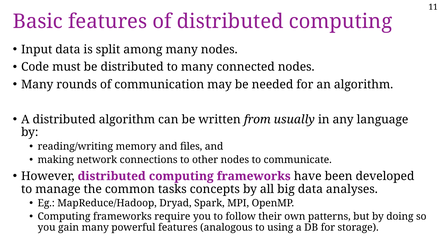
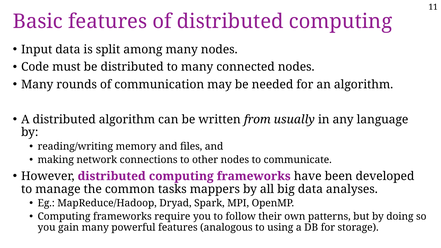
concepts: concepts -> mappers
